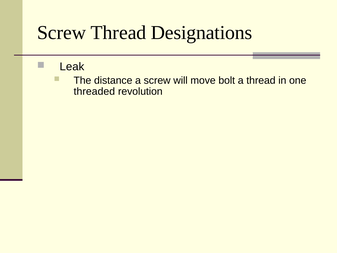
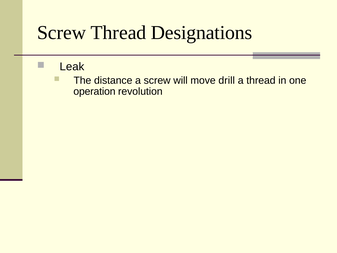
bolt: bolt -> drill
threaded: threaded -> operation
